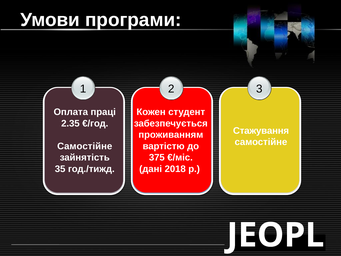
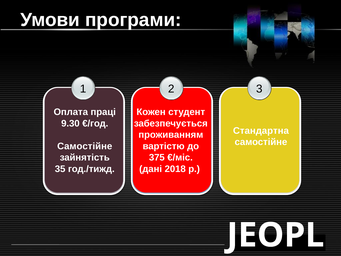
2.35: 2.35 -> 9.30
Стажування: Стажування -> Стандартна
